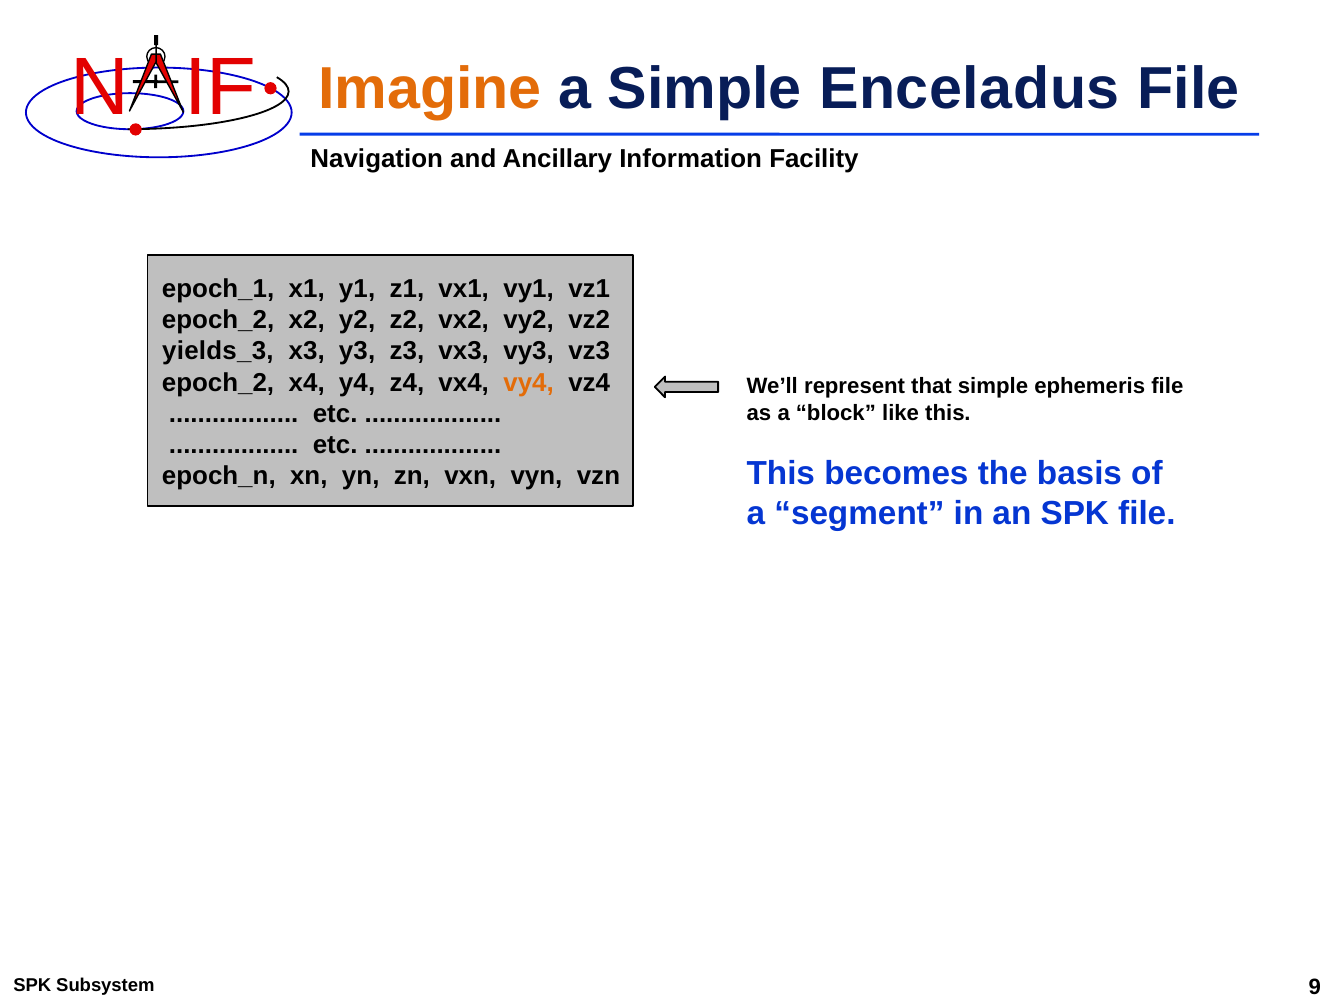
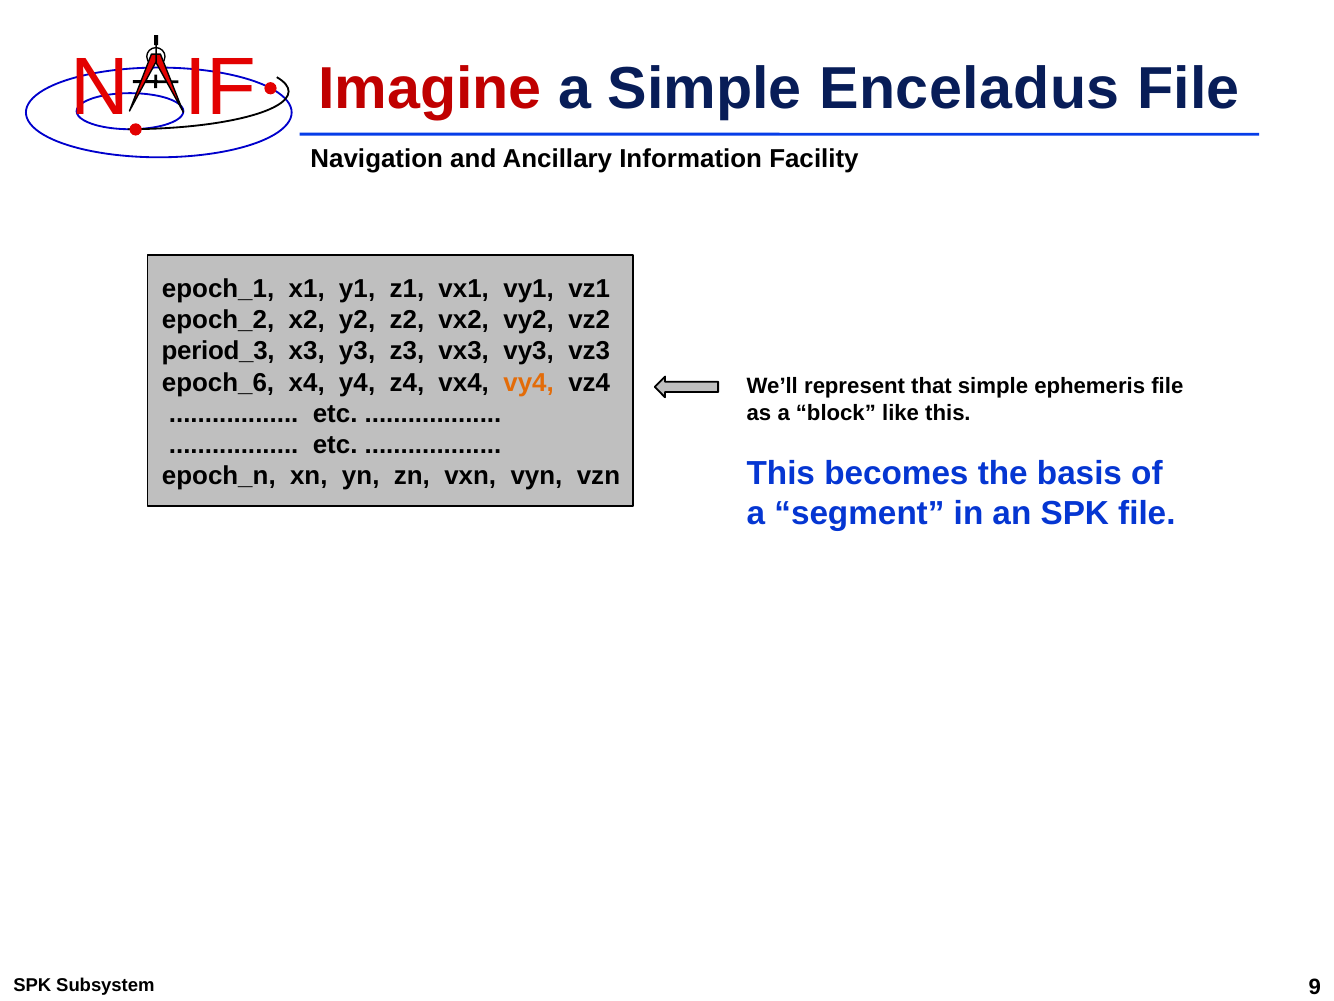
Imagine colour: orange -> red
yields_3: yields_3 -> period_3
epoch_2 at (218, 382): epoch_2 -> epoch_6
